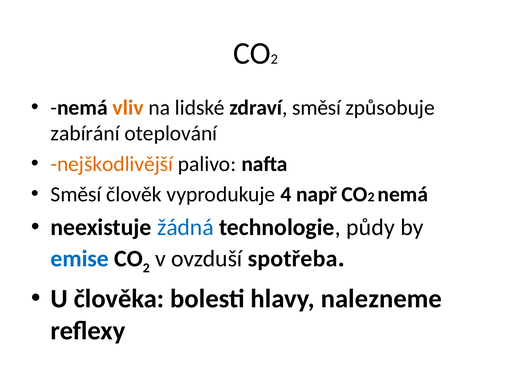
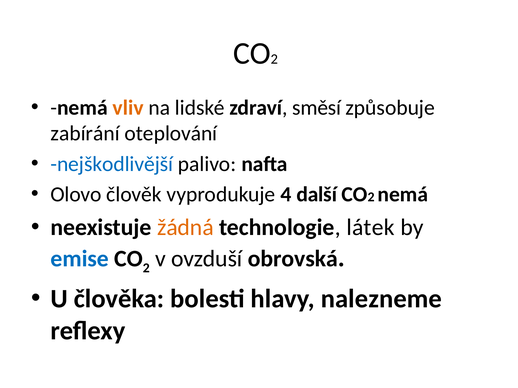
nejškodlivější colour: orange -> blue
Směsí at (76, 195): Směsí -> Olovo
např: např -> další
žádná colour: blue -> orange
půdy: půdy -> látek
spotřeba: spotřeba -> obrovská
